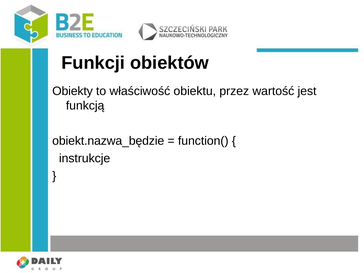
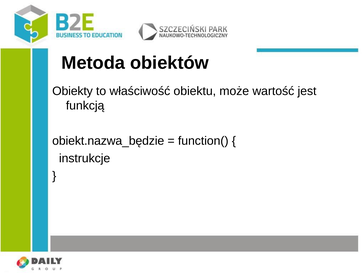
Funkcji: Funkcji -> Metoda
przez: przez -> może
